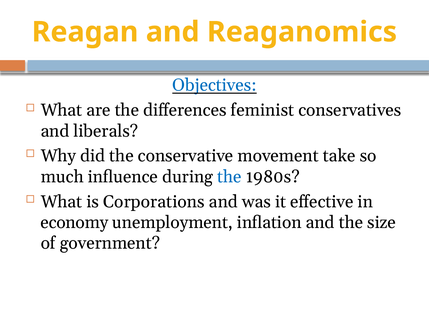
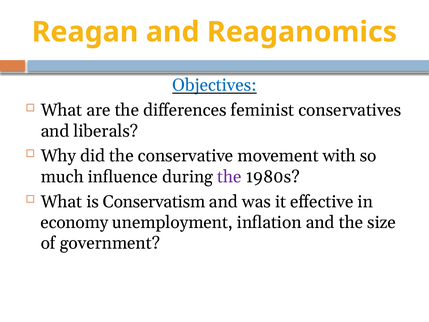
take: take -> with
the at (229, 177) colour: blue -> purple
Corporations: Corporations -> Conservatism
